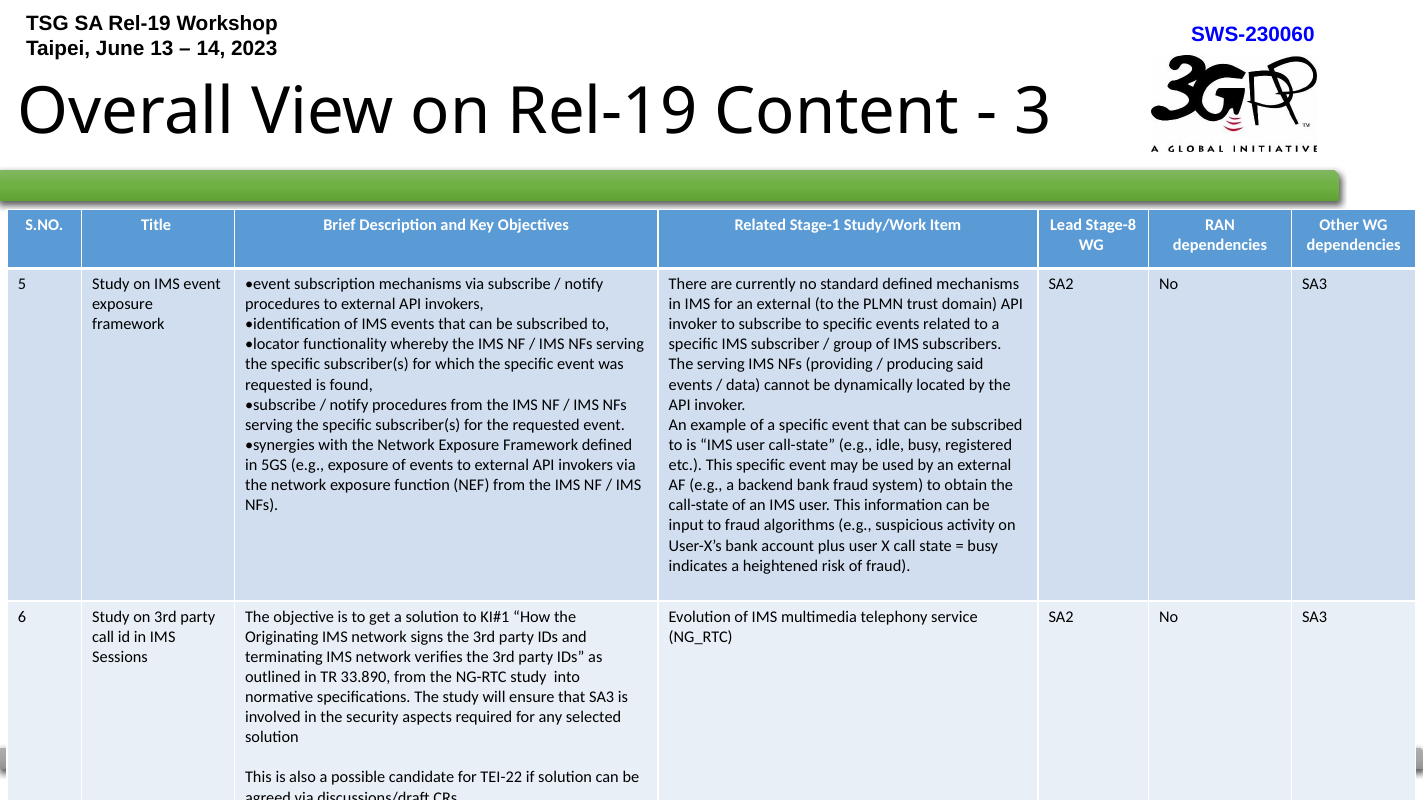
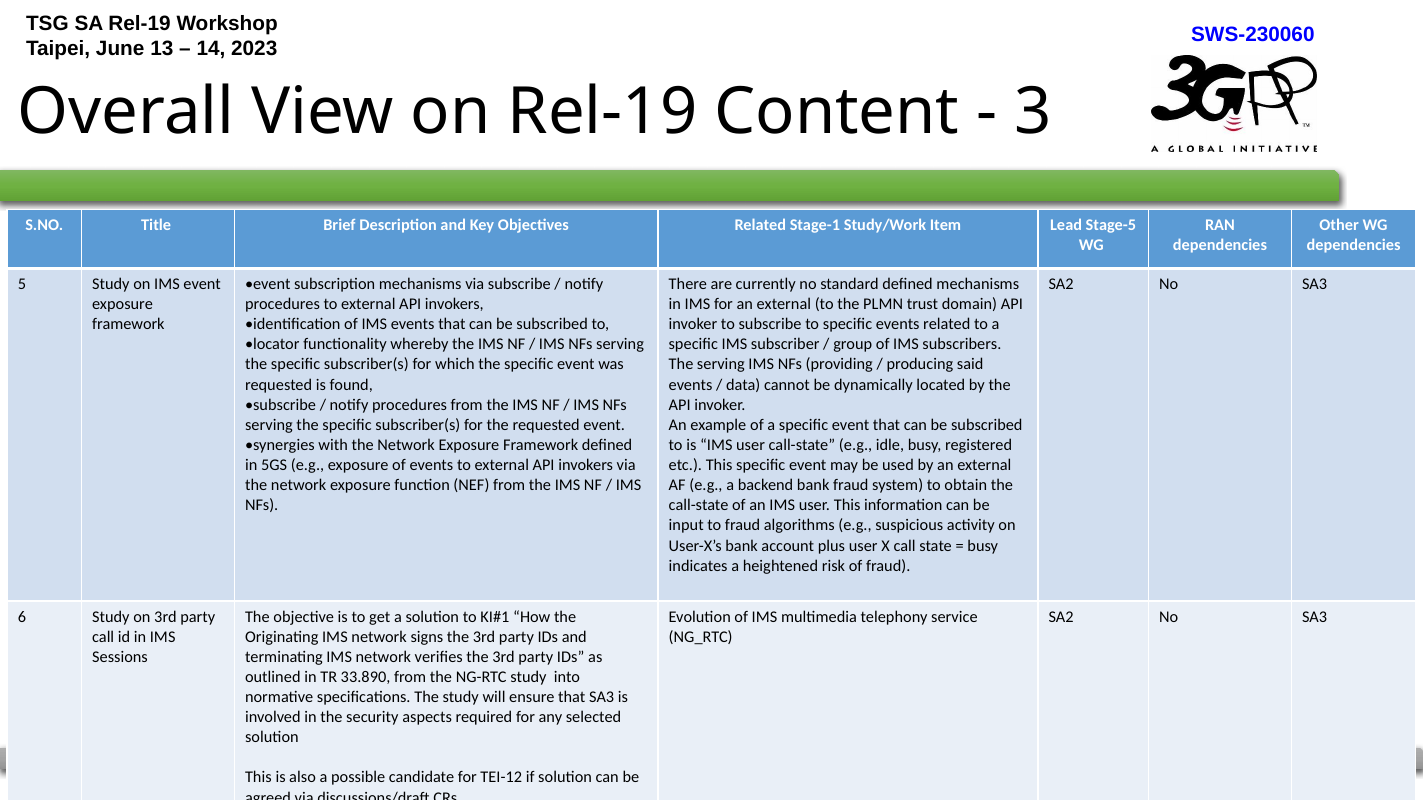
Stage-8: Stage-8 -> Stage-5
TEI-22: TEI-22 -> TEI-12
